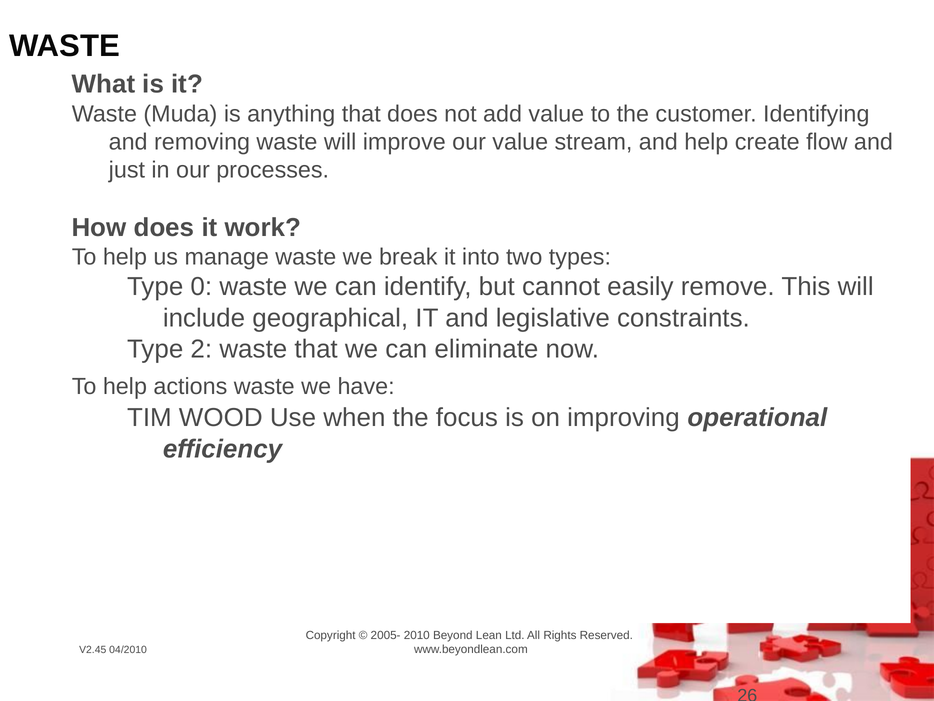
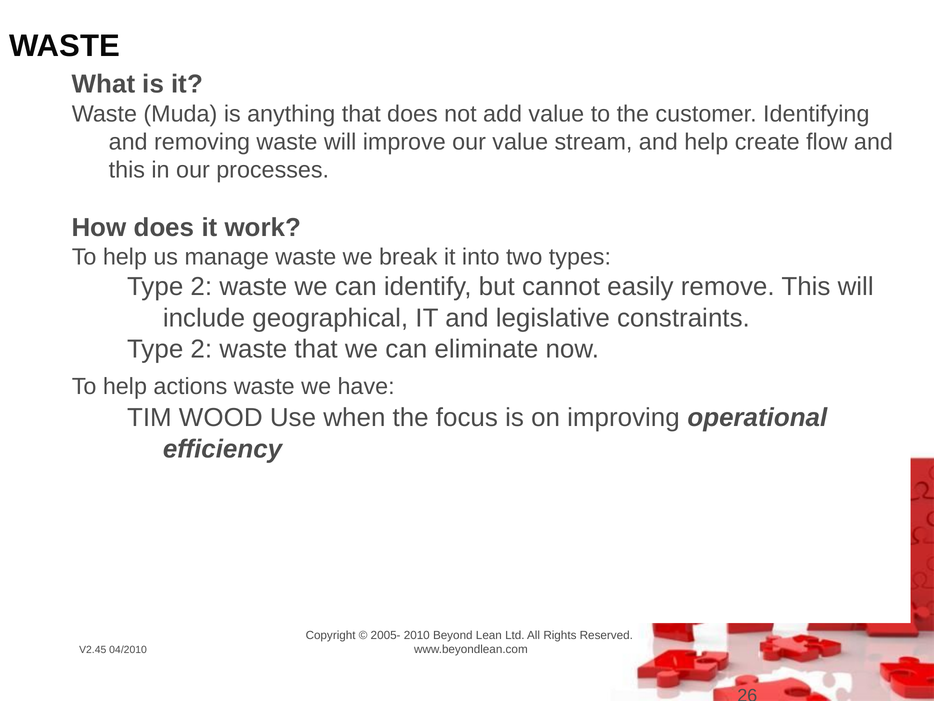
just at (127, 170): just -> this
0 at (201, 287): 0 -> 2
